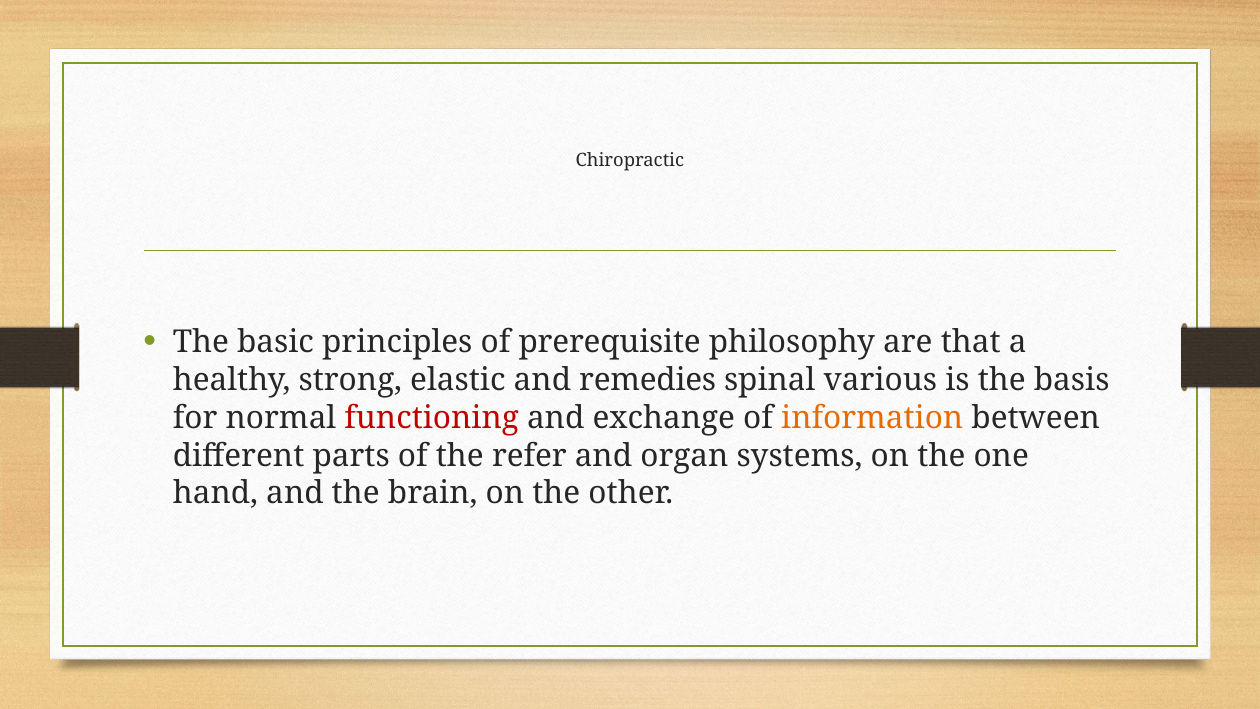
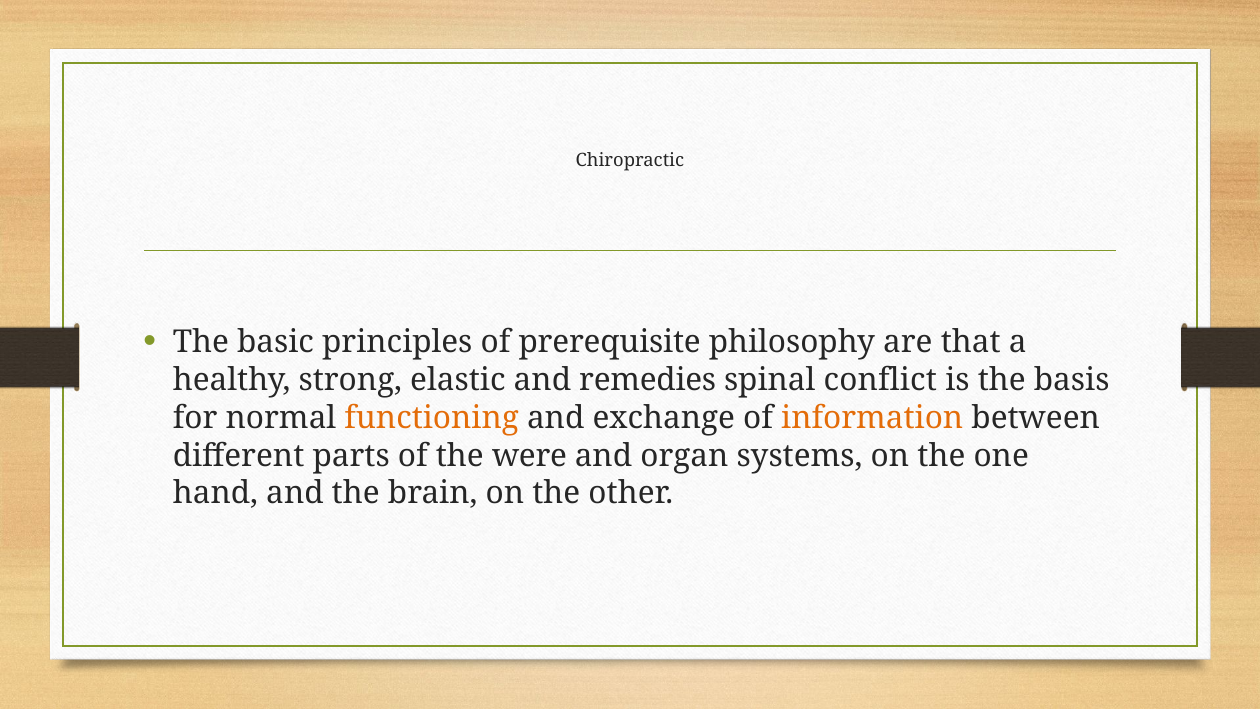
various: various -> conflict
functioning colour: red -> orange
refer: refer -> were
